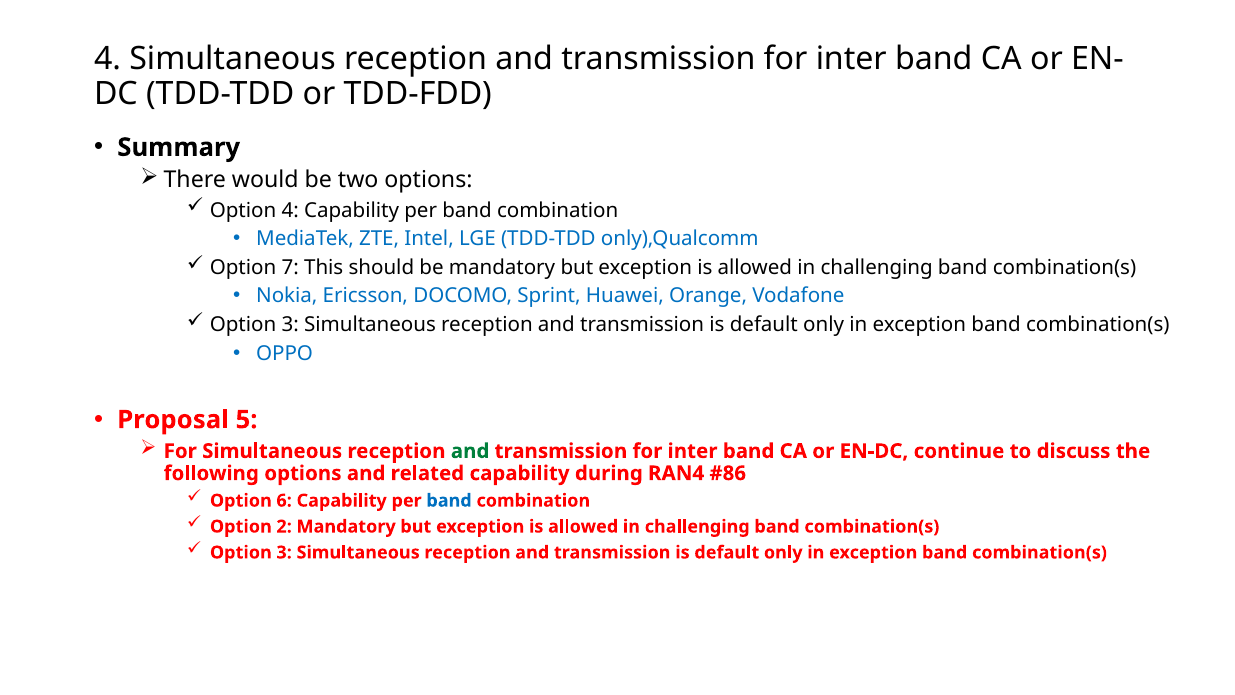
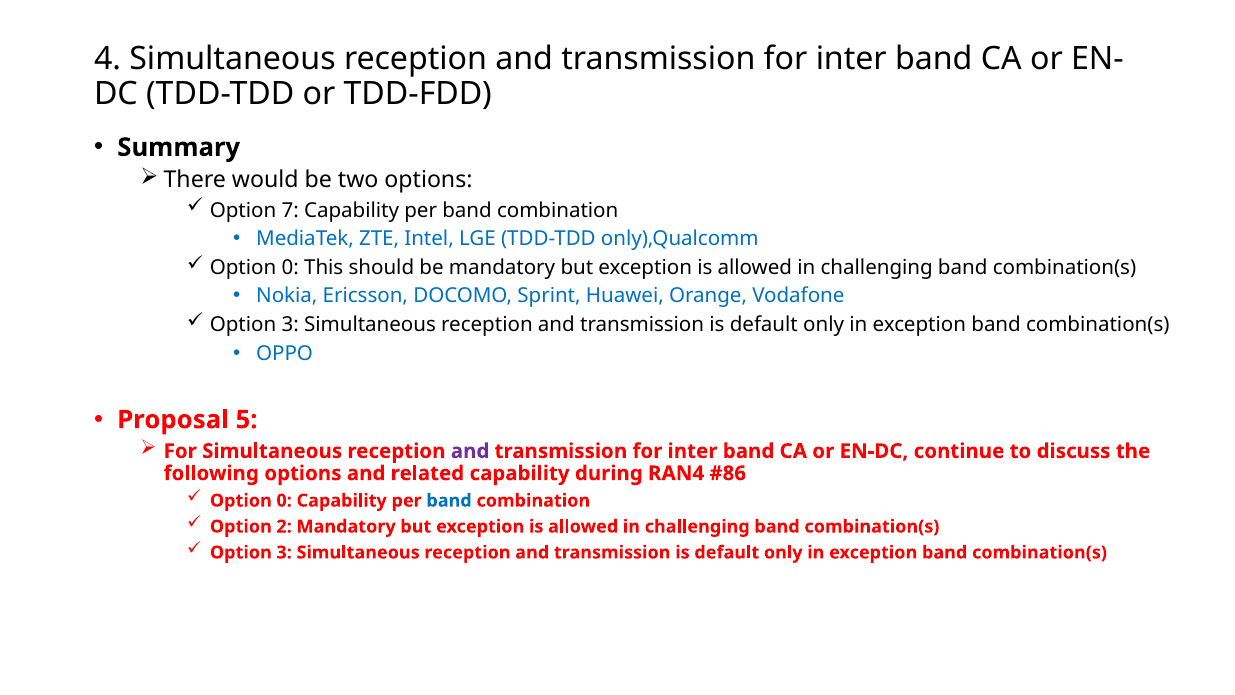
Option 4: 4 -> 7
7 at (290, 267): 7 -> 0
and at (470, 451) colour: green -> purple
6 at (284, 500): 6 -> 0
